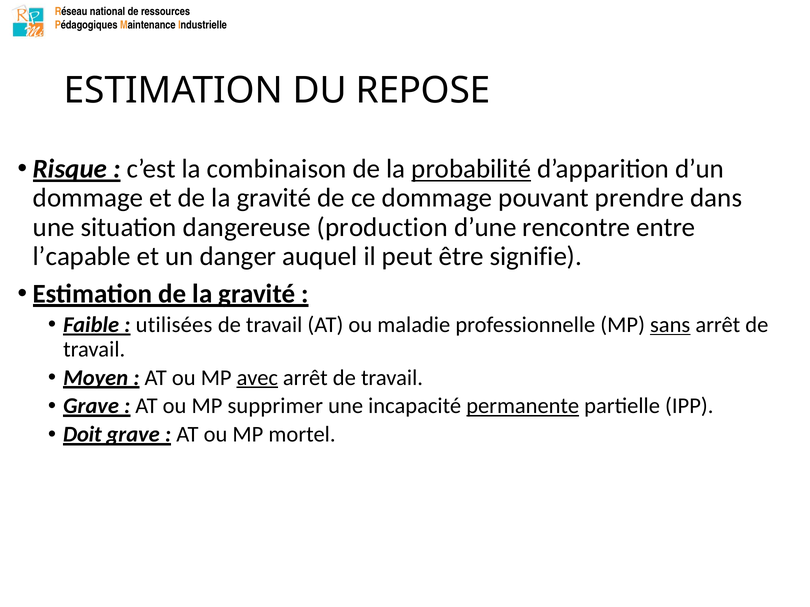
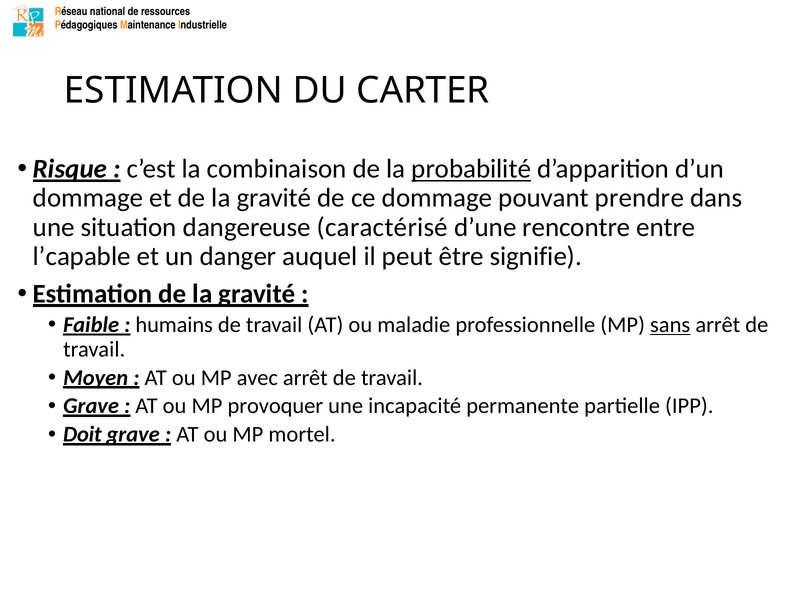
REPOSE: REPOSE -> CARTER
production: production -> caractérisé
utilisées: utilisées -> humains
avec underline: present -> none
supprimer: supprimer -> provoquer
permanente underline: present -> none
